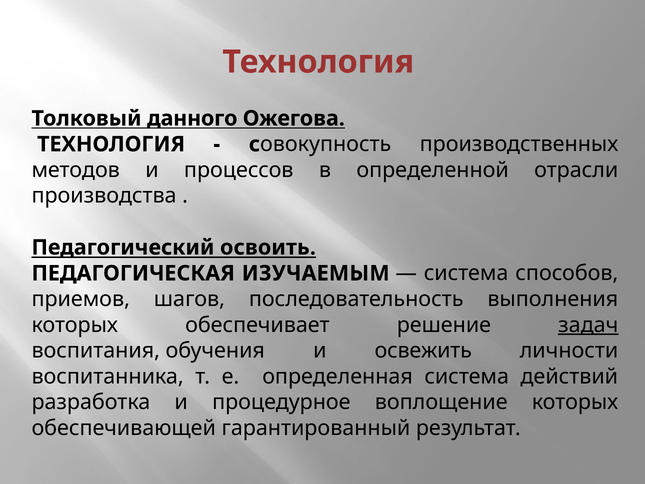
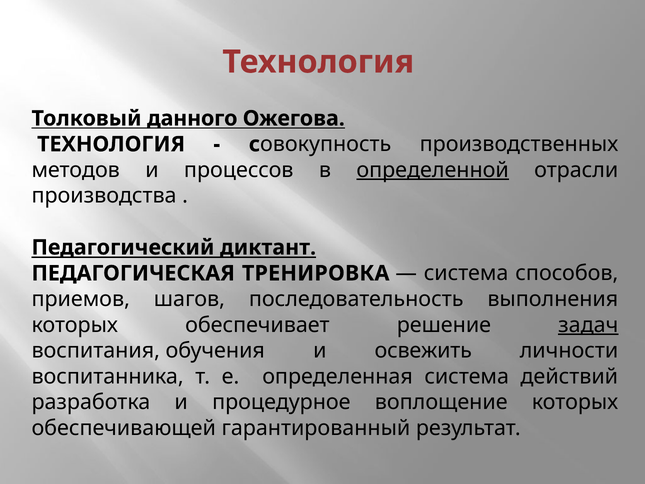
определенной underline: none -> present
освоить: освоить -> диктант
ИЗУЧАЕМЫМ: ИЗУЧАЕМЫМ -> ТРЕНИРОВКА
